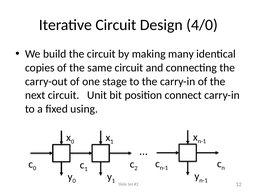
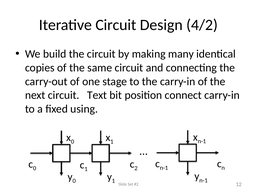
4/0: 4/0 -> 4/2
Unit: Unit -> Text
